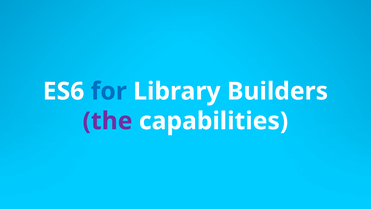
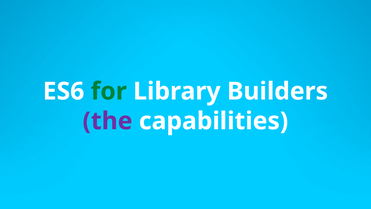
for colour: blue -> green
